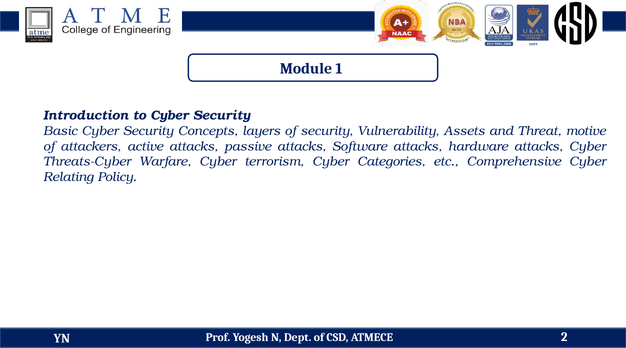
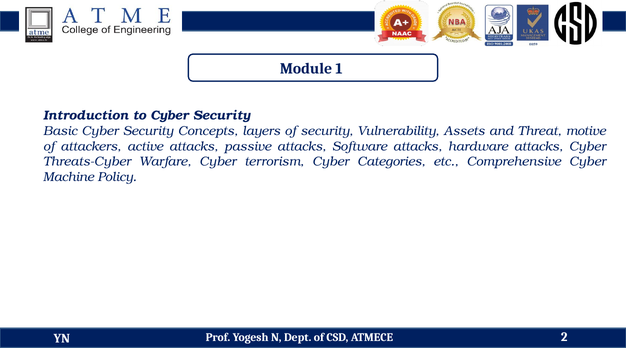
Relating: Relating -> Machine
